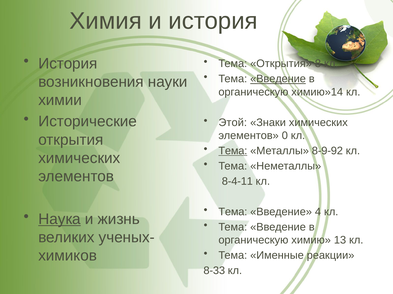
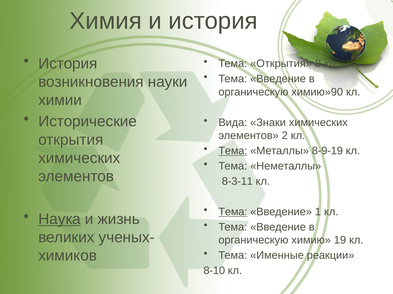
Введение at (278, 79) underline: present -> none
химию»14: химию»14 -> химию»90
Этой: Этой -> Вида
0: 0 -> 2
8-9-92: 8-9-92 -> 8-9-19
8-4-11: 8-4-11 -> 8-3-11
Тема at (233, 212) underline: none -> present
4: 4 -> 1
13: 13 -> 19
8-33: 8-33 -> 8-10
